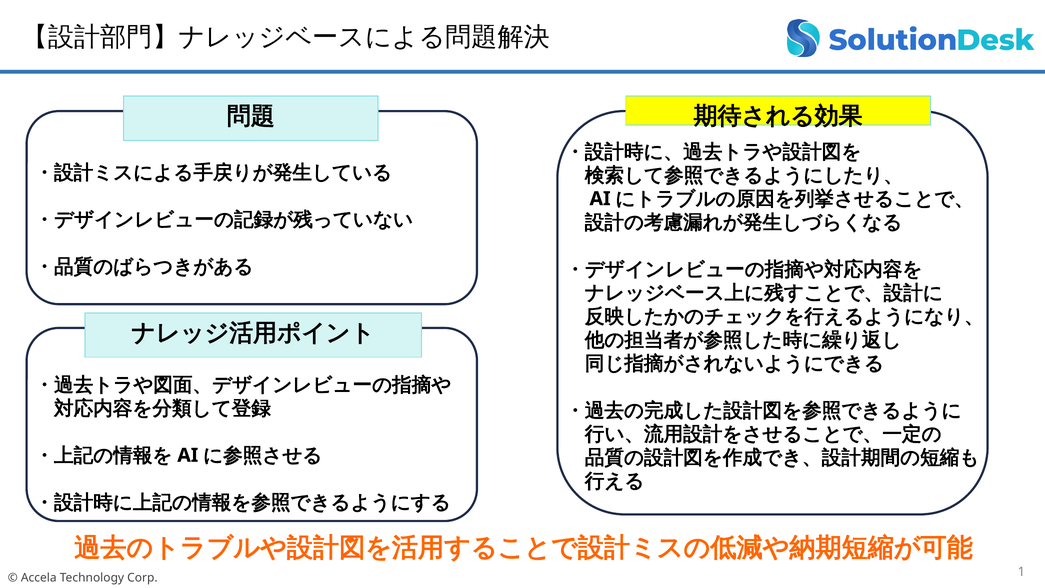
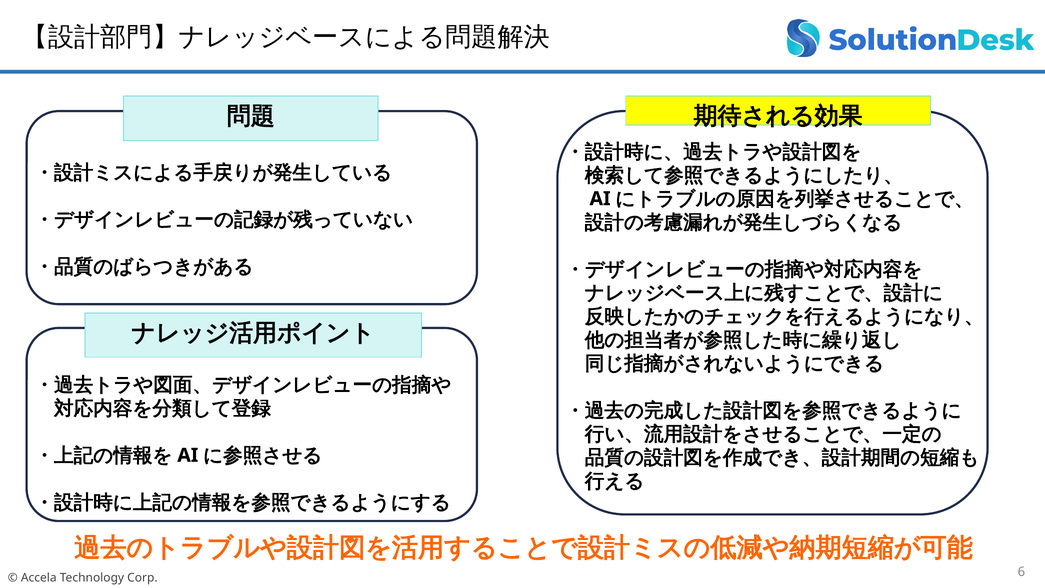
1: 1 -> 6
